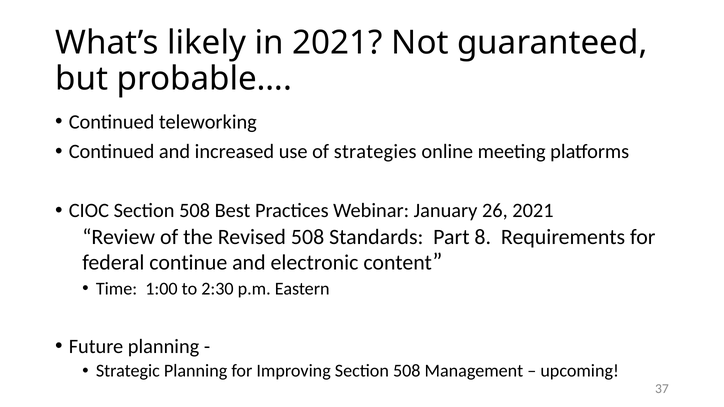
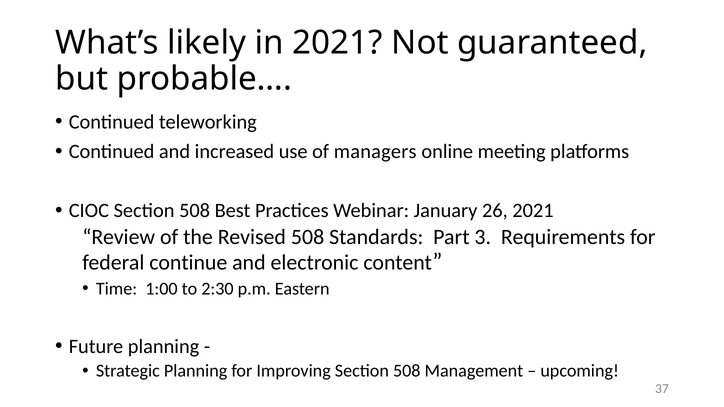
strategies: strategies -> managers
8: 8 -> 3
